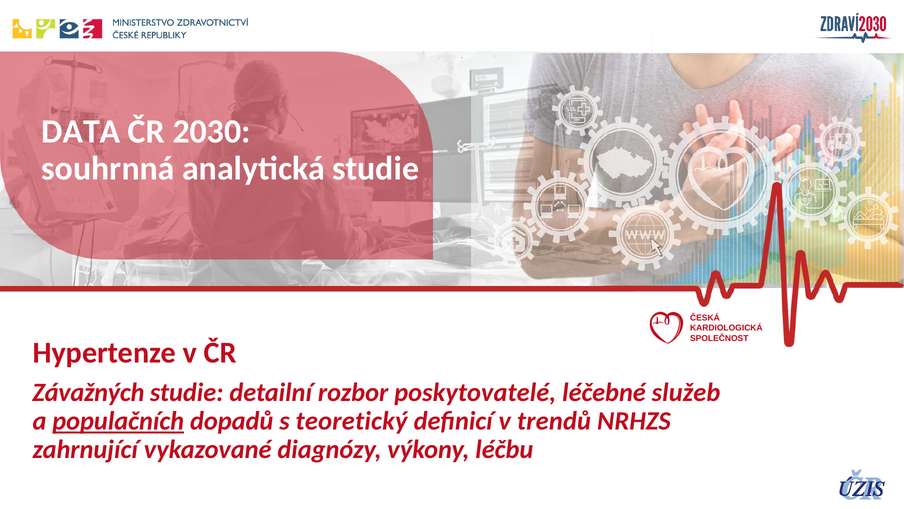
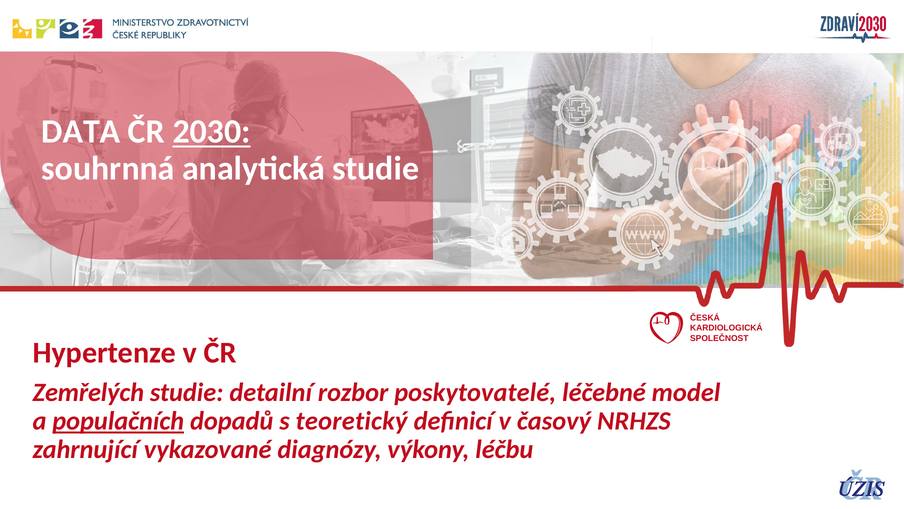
2030 underline: none -> present
Závažných: Závažných -> Zemřelých
služeb: služeb -> model
trendů: trendů -> časový
